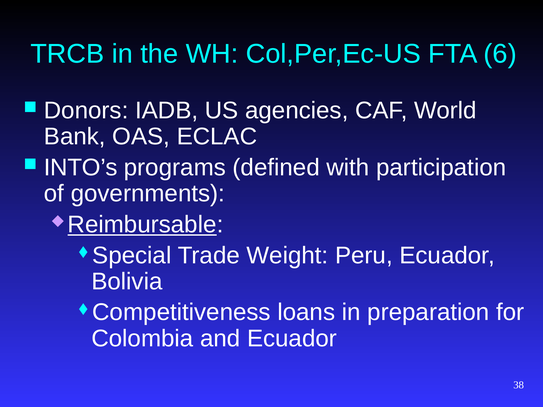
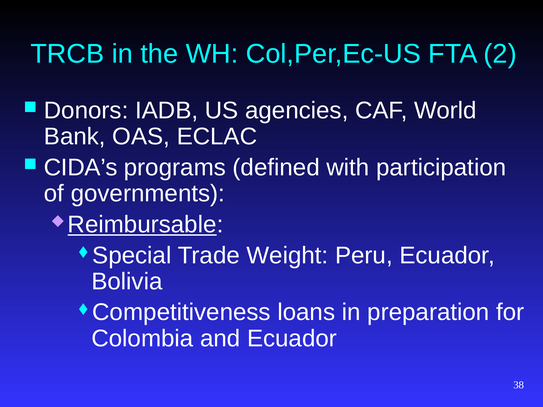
6: 6 -> 2
INTO’s: INTO’s -> CIDA’s
